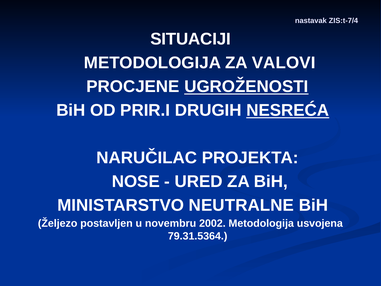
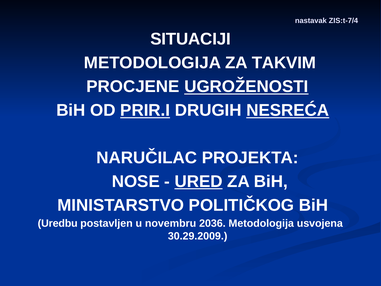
VALOVI: VALOVI -> TAKVIM
PRIR.I underline: none -> present
URED underline: none -> present
NEUTRALNE: NEUTRALNE -> POLITIČKOG
Željezo: Željezo -> Uredbu
2002: 2002 -> 2036
79.31.5364: 79.31.5364 -> 30.29.2009
